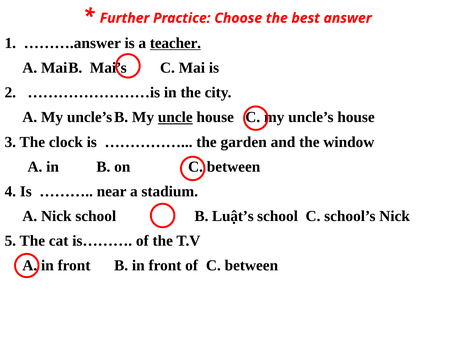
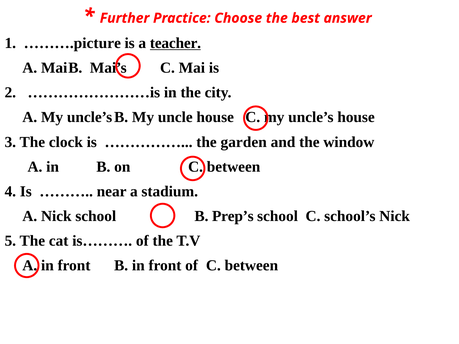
……….answer: ……….answer -> ……….picture
uncle underline: present -> none
Luật’s: Luật’s -> Prep’s
